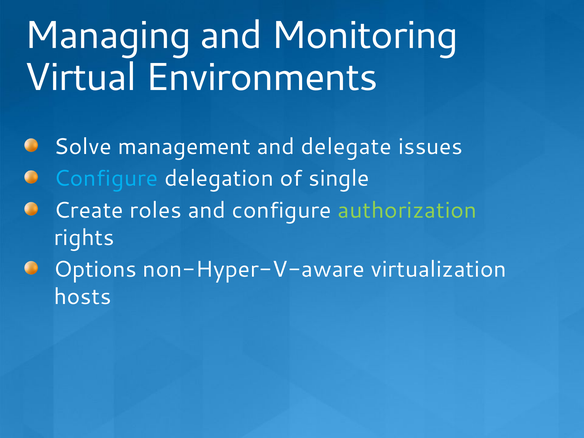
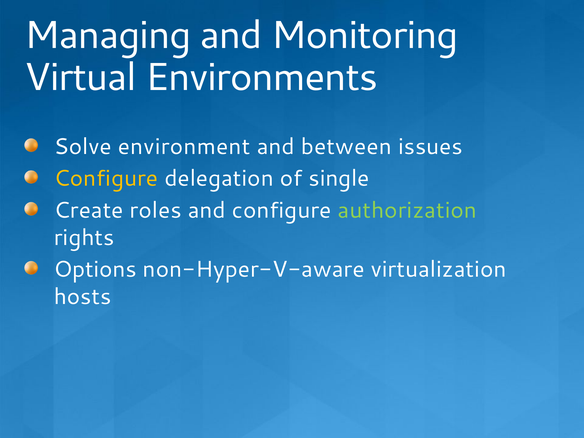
management: management -> environment
delegate: delegate -> between
Configure at (106, 178) colour: light blue -> yellow
